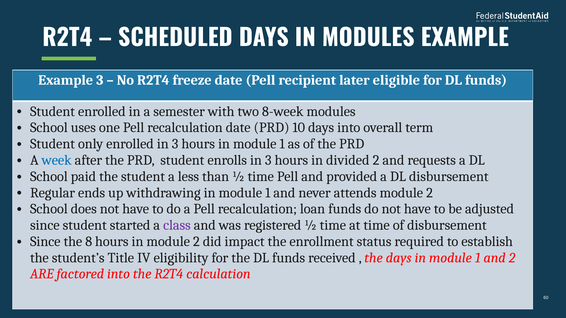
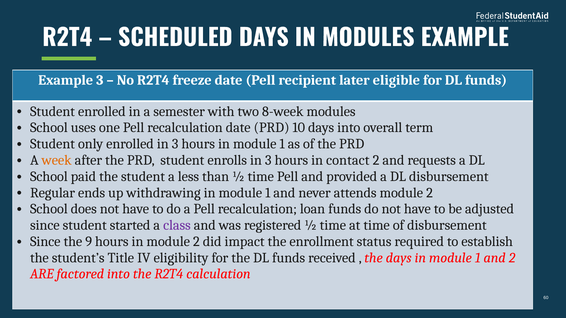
week colour: blue -> orange
divided: divided -> contact
8: 8 -> 9
